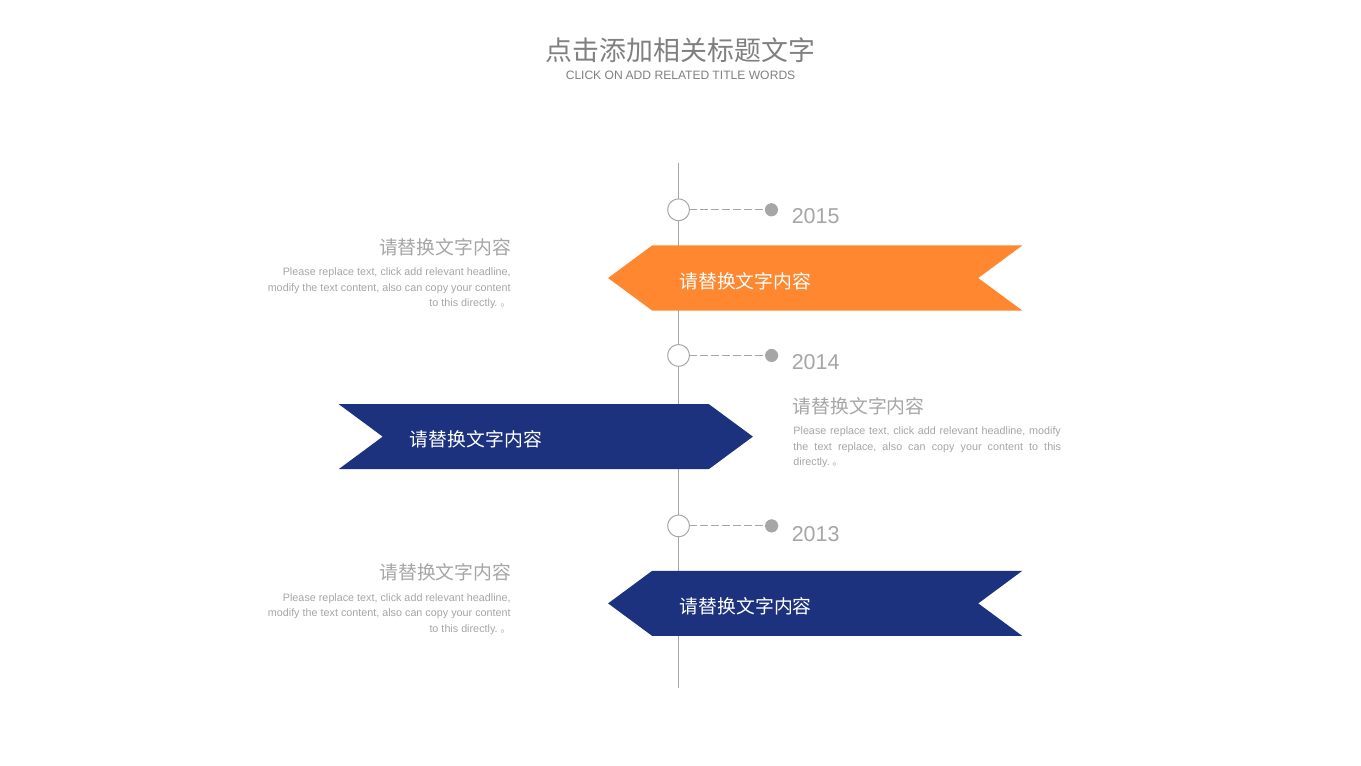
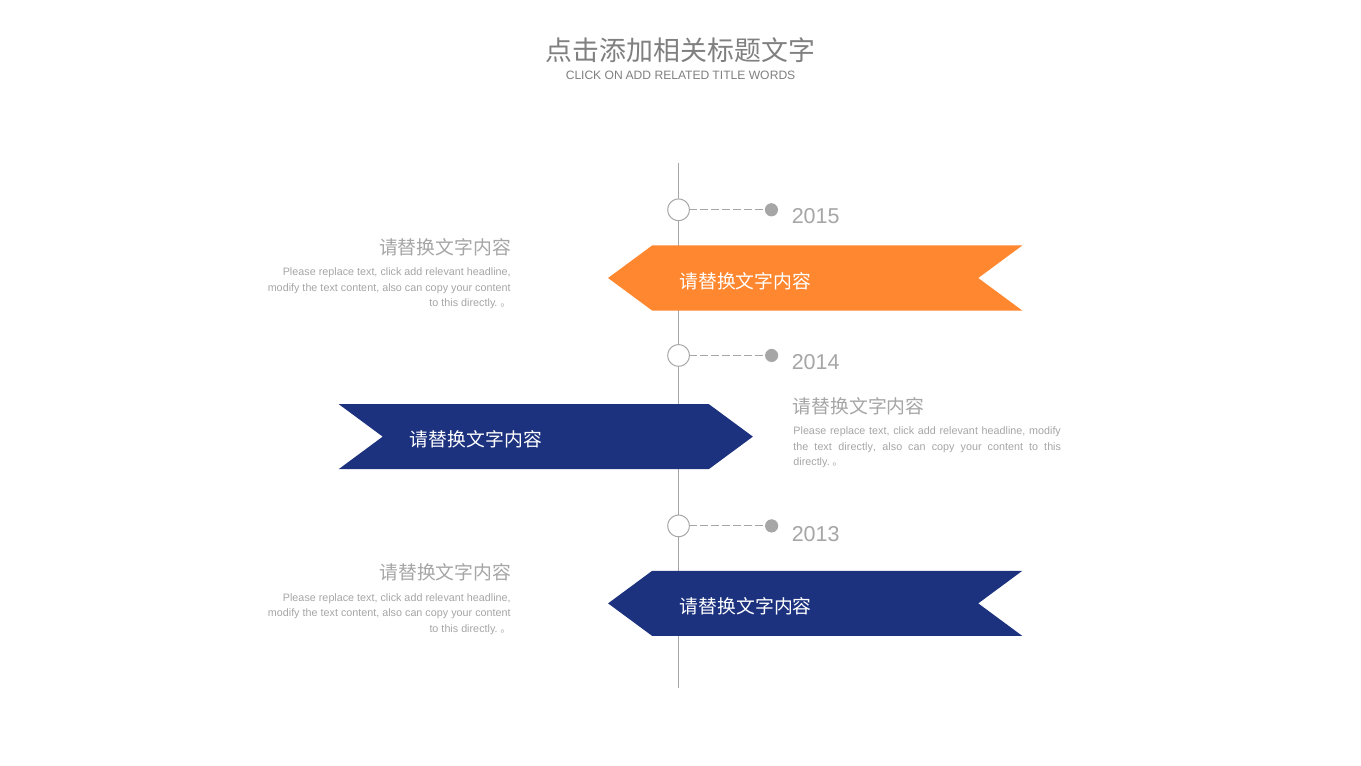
text replace: replace -> directly
